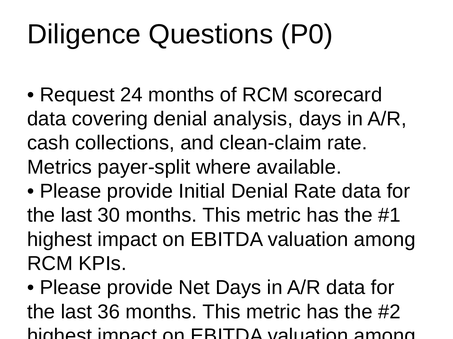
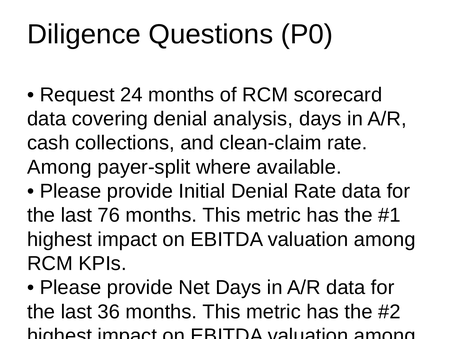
Metrics at (60, 167): Metrics -> Among
30: 30 -> 76
